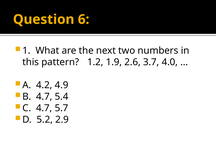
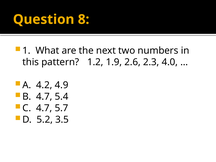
6: 6 -> 8
3.7: 3.7 -> 2.3
2.9: 2.9 -> 3.5
